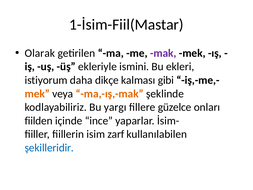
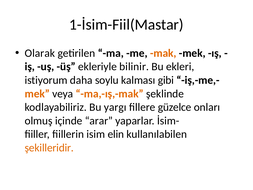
mak colour: purple -> orange
ismini: ismini -> bilinir
dikçe: dikçe -> soylu
fiilden: fiilden -> olmuş
ince: ince -> arar
zarf: zarf -> elin
şekilleridir colour: blue -> orange
